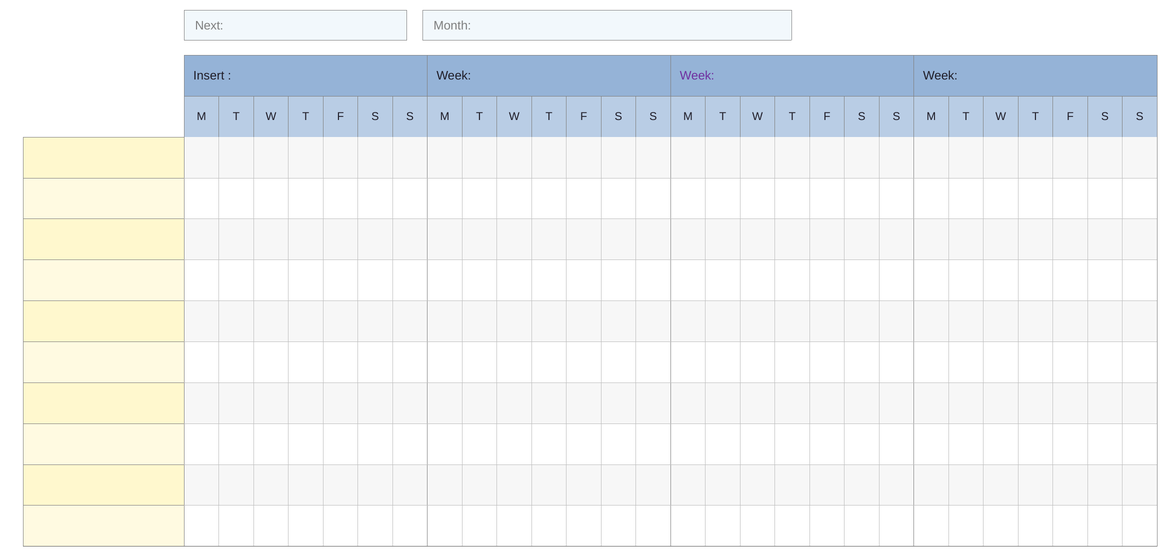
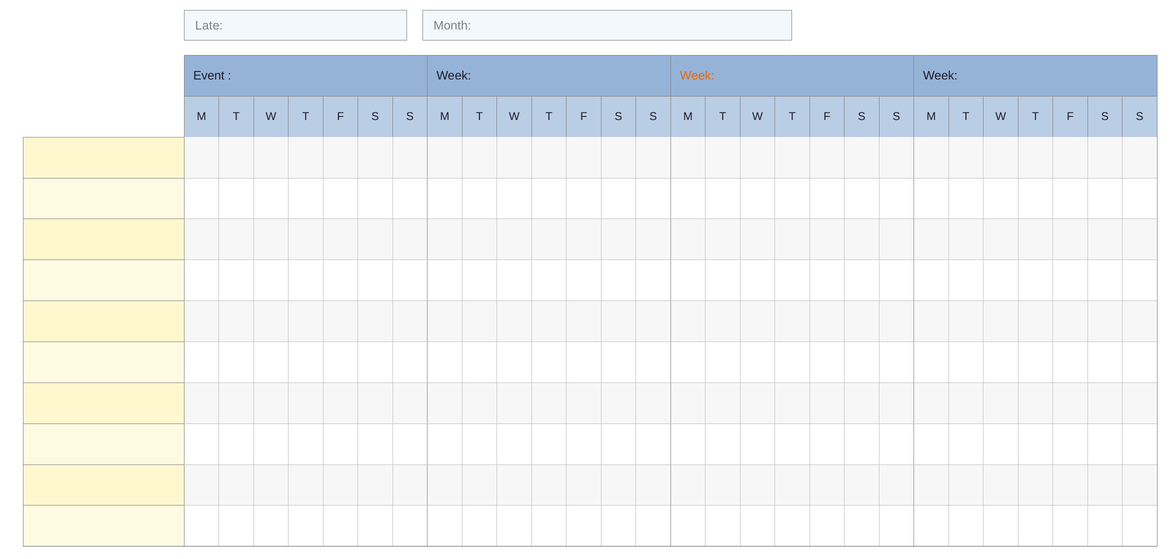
Next: Next -> Late
Insert: Insert -> Event
Week at (697, 76) colour: purple -> orange
